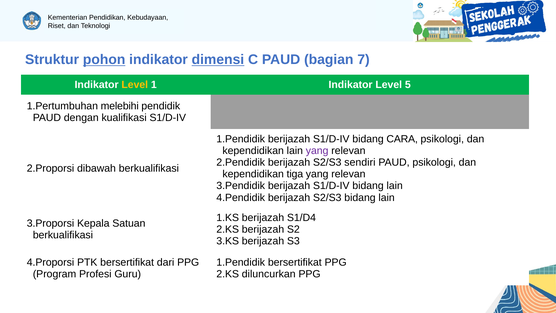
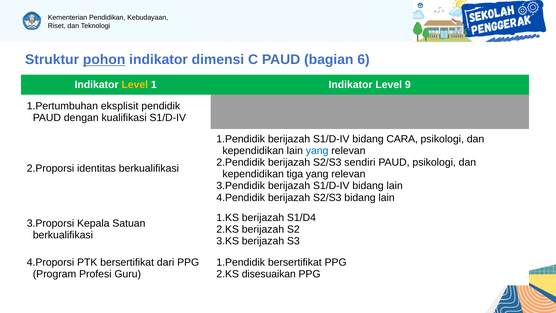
dimensi underline: present -> none
7: 7 -> 6
5: 5 -> 9
melebihi: melebihi -> eksplisit
yang at (317, 151) colour: purple -> blue
dibawah: dibawah -> identitas
diluncurkan: diluncurkan -> disesuaikan
